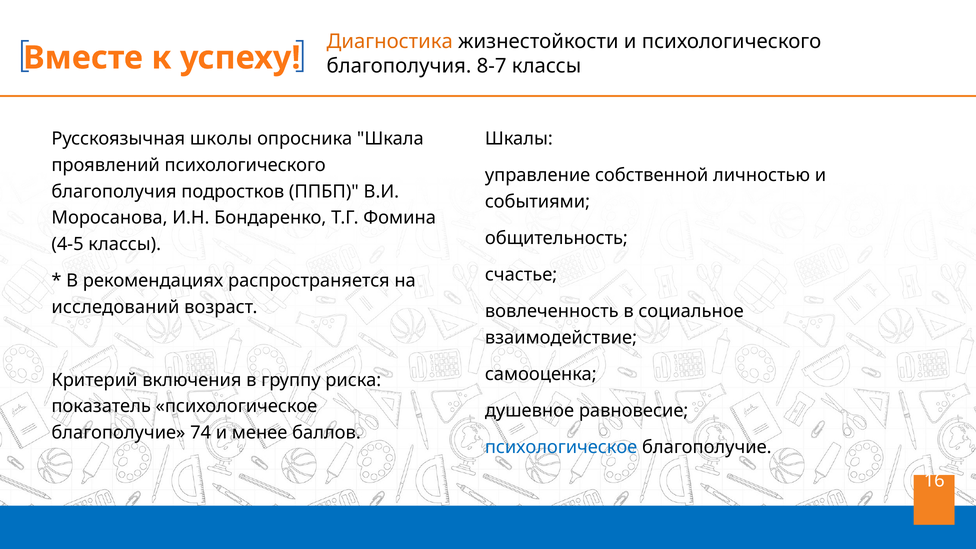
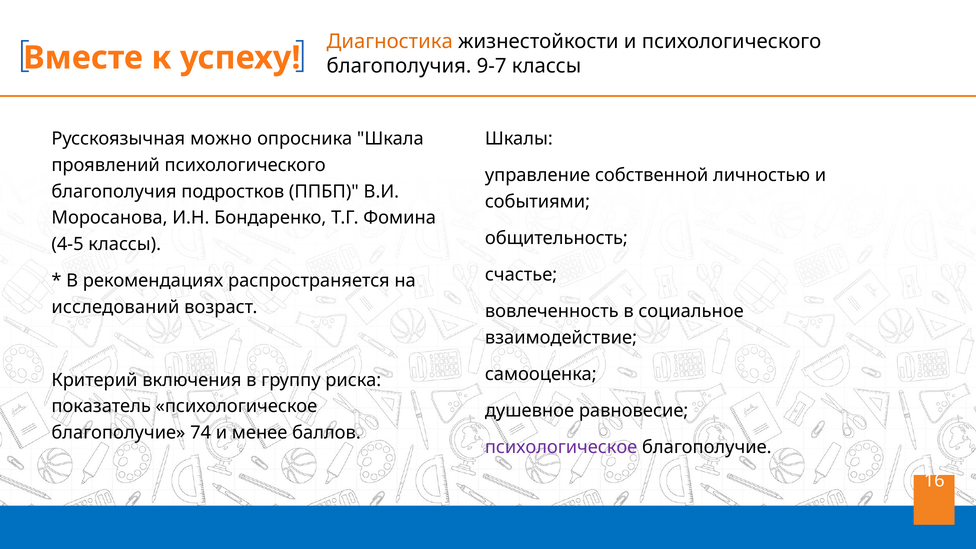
8-7: 8-7 -> 9-7
школы: школы -> можно
психологическое at (561, 447) colour: blue -> purple
